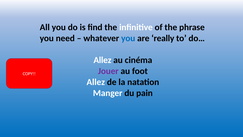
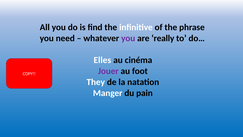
you at (128, 38) colour: blue -> purple
Allez at (102, 60): Allez -> Elles
Allez at (96, 82): Allez -> They
